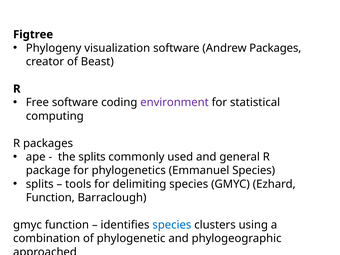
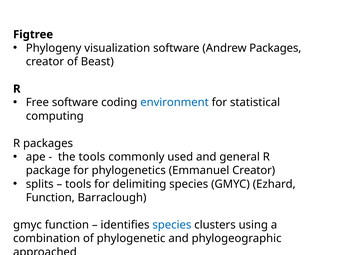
environment colour: purple -> blue
the splits: splits -> tools
Emmanuel Species: Species -> Creator
